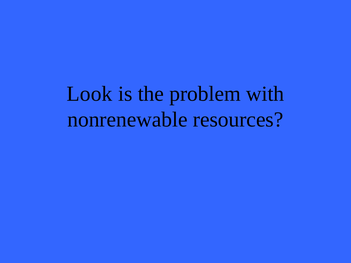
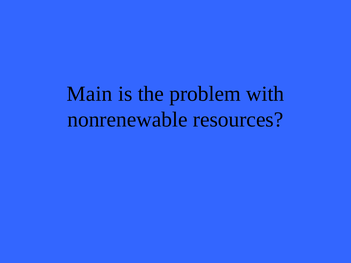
Look: Look -> Main
